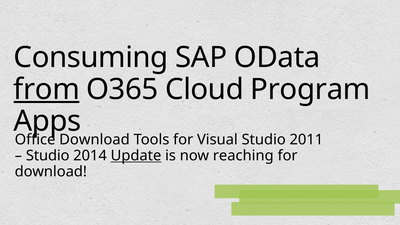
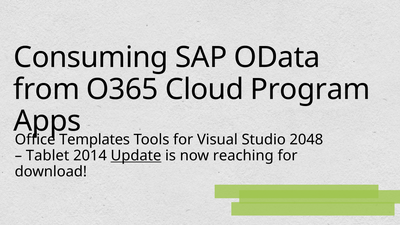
from underline: present -> none
Download at (94, 140): Download -> Templates
2011: 2011 -> 2048
Studio at (48, 156): Studio -> Tablet
